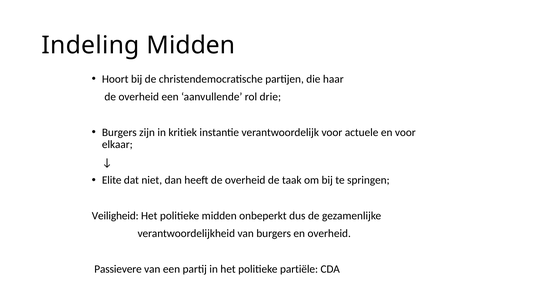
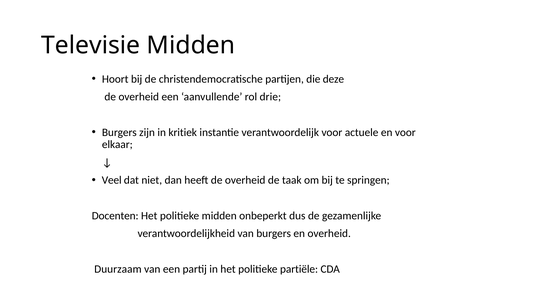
Indeling: Indeling -> Televisie
haar: haar -> deze
Elite: Elite -> Veel
Veiligheid: Veiligheid -> Docenten
Passievere: Passievere -> Duurzaam
